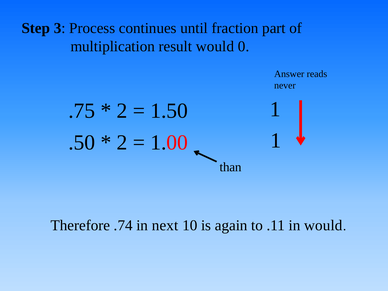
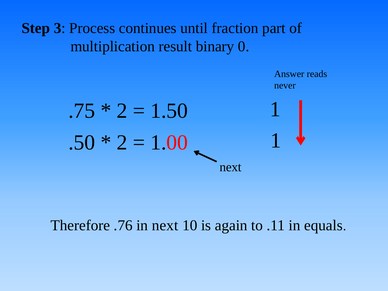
result would: would -> binary
than at (230, 167): than -> next
.74: .74 -> .76
in would: would -> equals
